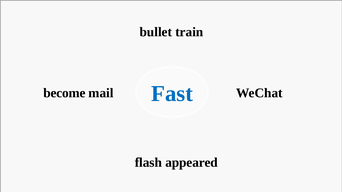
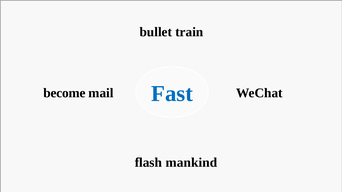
appeared: appeared -> mankind
